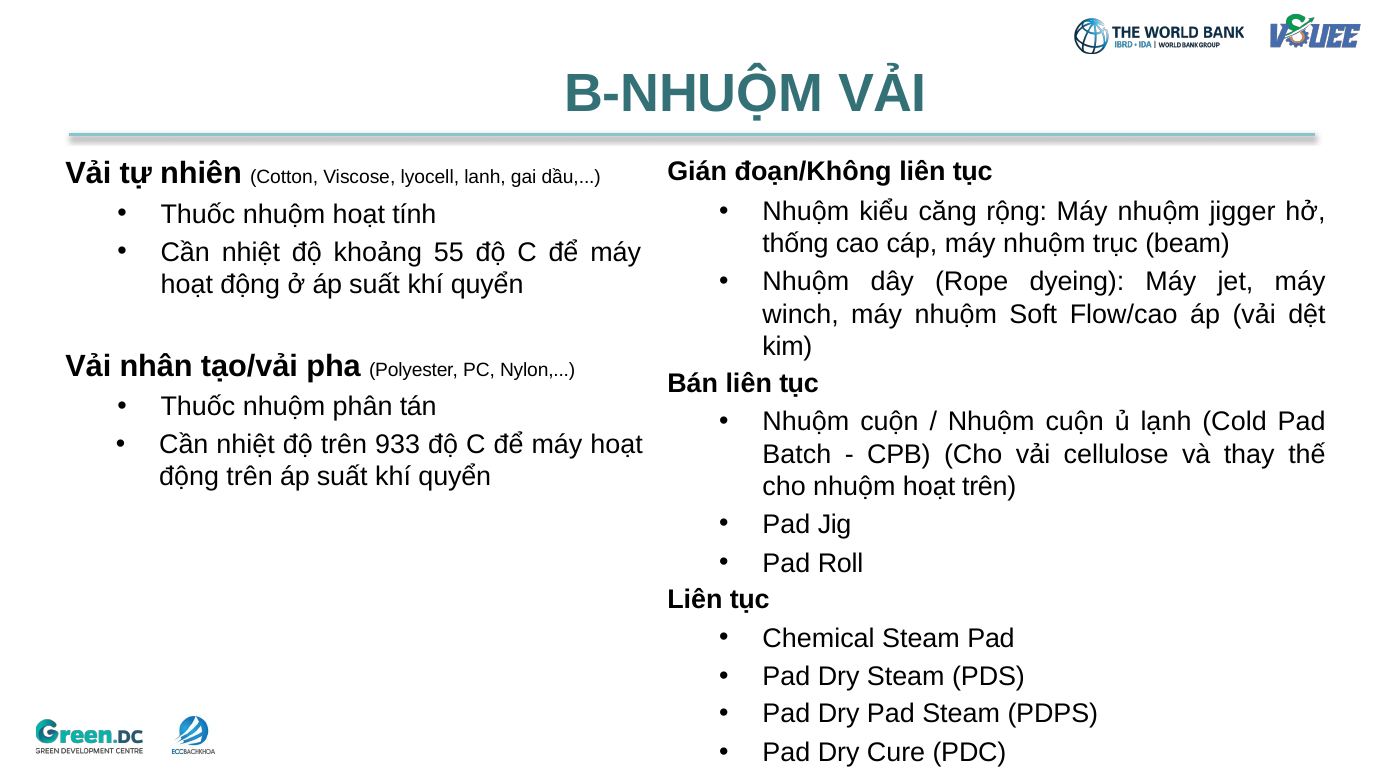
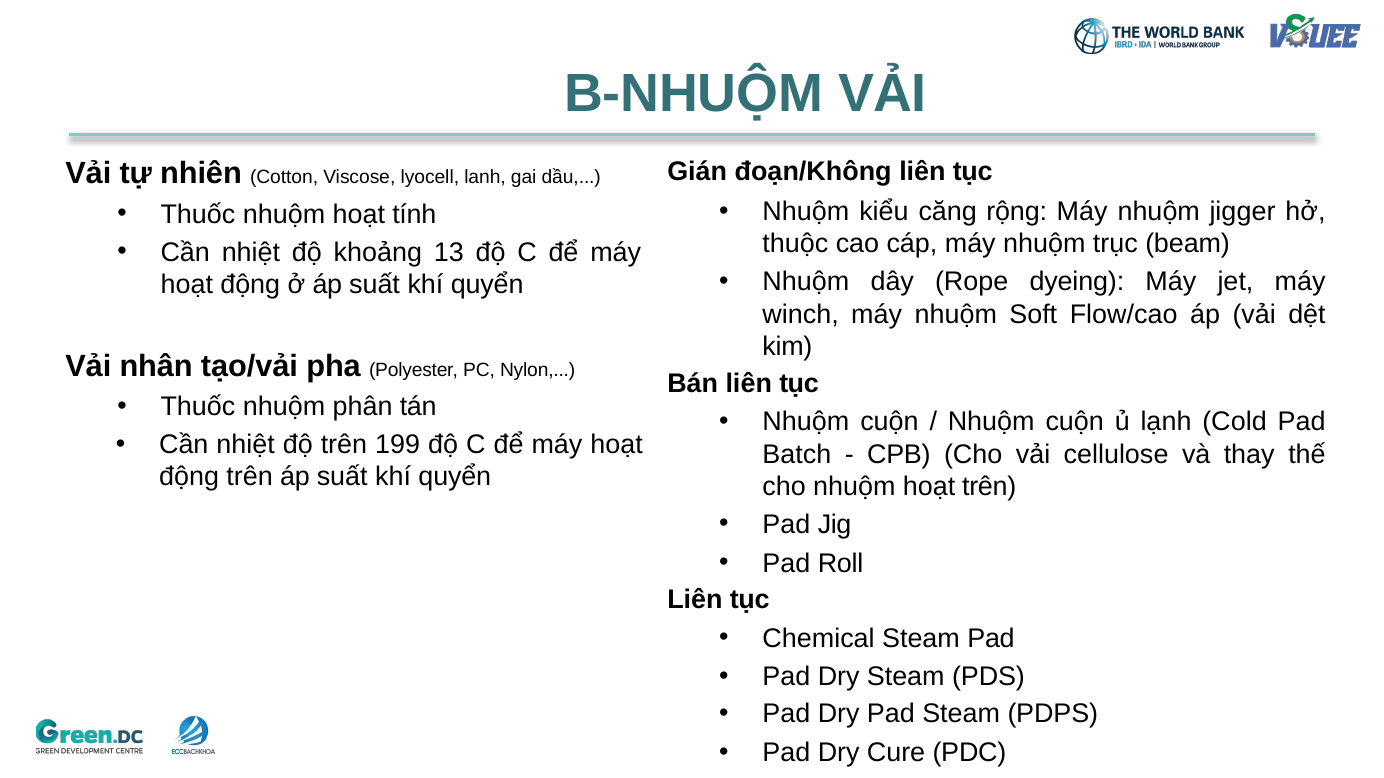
thống: thống -> thuộc
55: 55 -> 13
933: 933 -> 199
